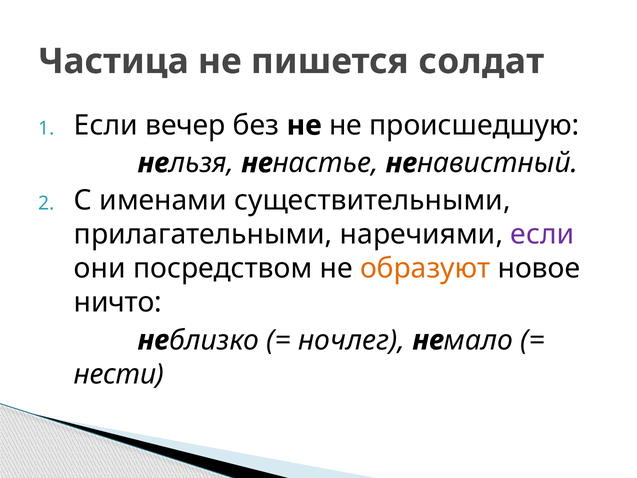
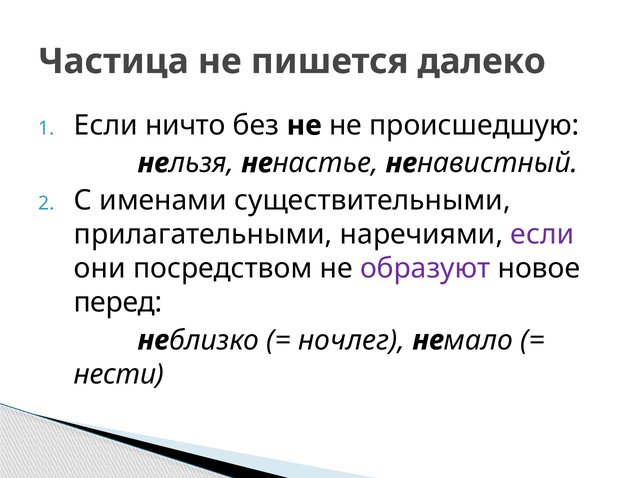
солдат: солдат -> далеко
вечер: вечер -> ничто
образуют colour: orange -> purple
ничто: ничто -> перед
